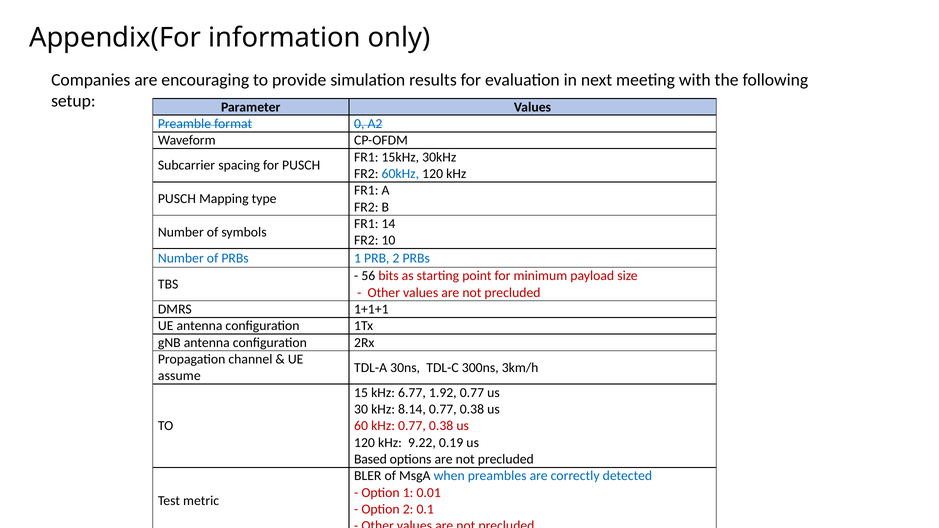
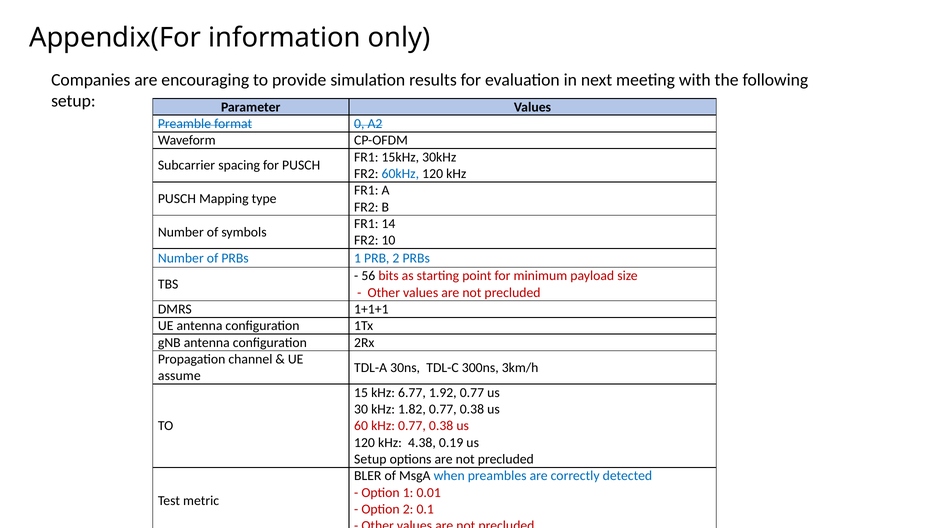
8.14: 8.14 -> 1.82
9.22: 9.22 -> 4.38
Based at (370, 459): Based -> Setup
